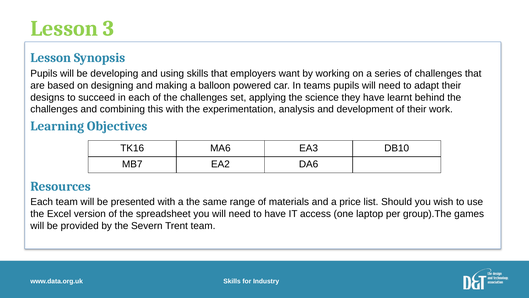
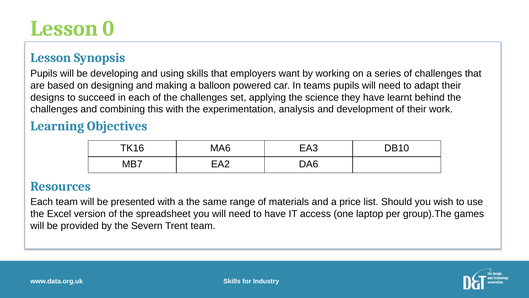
3: 3 -> 0
